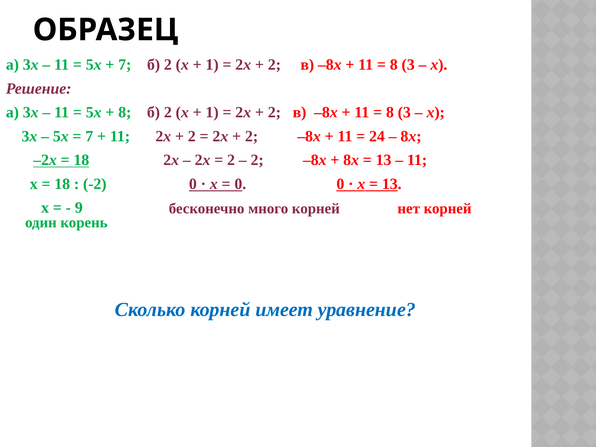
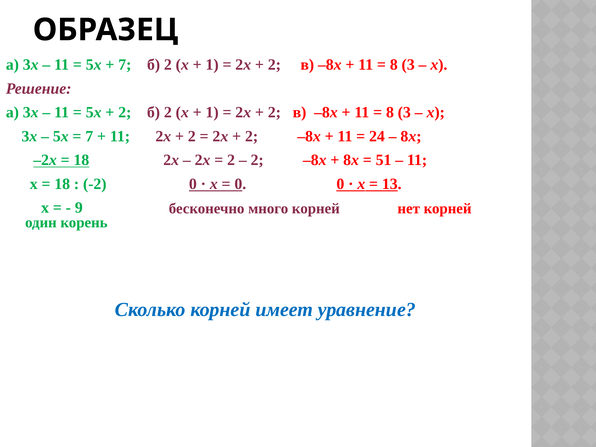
8 at (125, 112): 8 -> 2
13 at (384, 160): 13 -> 51
